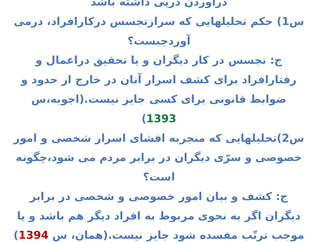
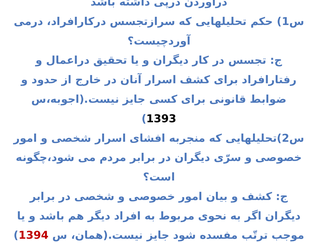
1393 colour: green -> black
